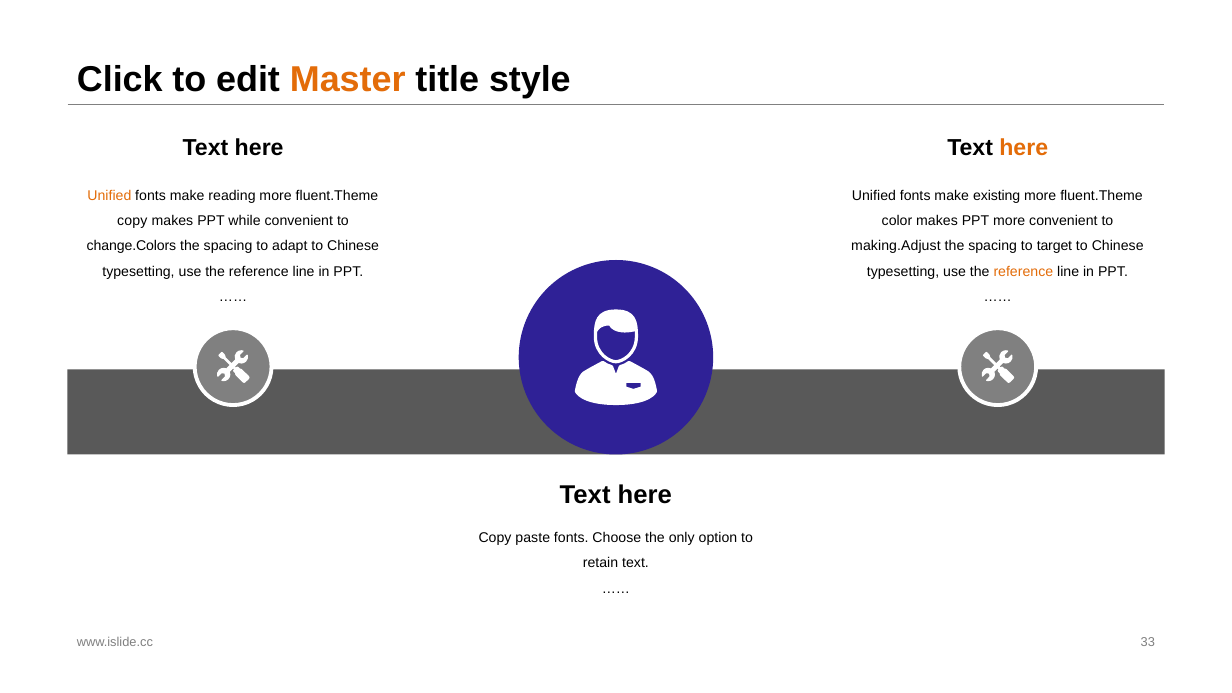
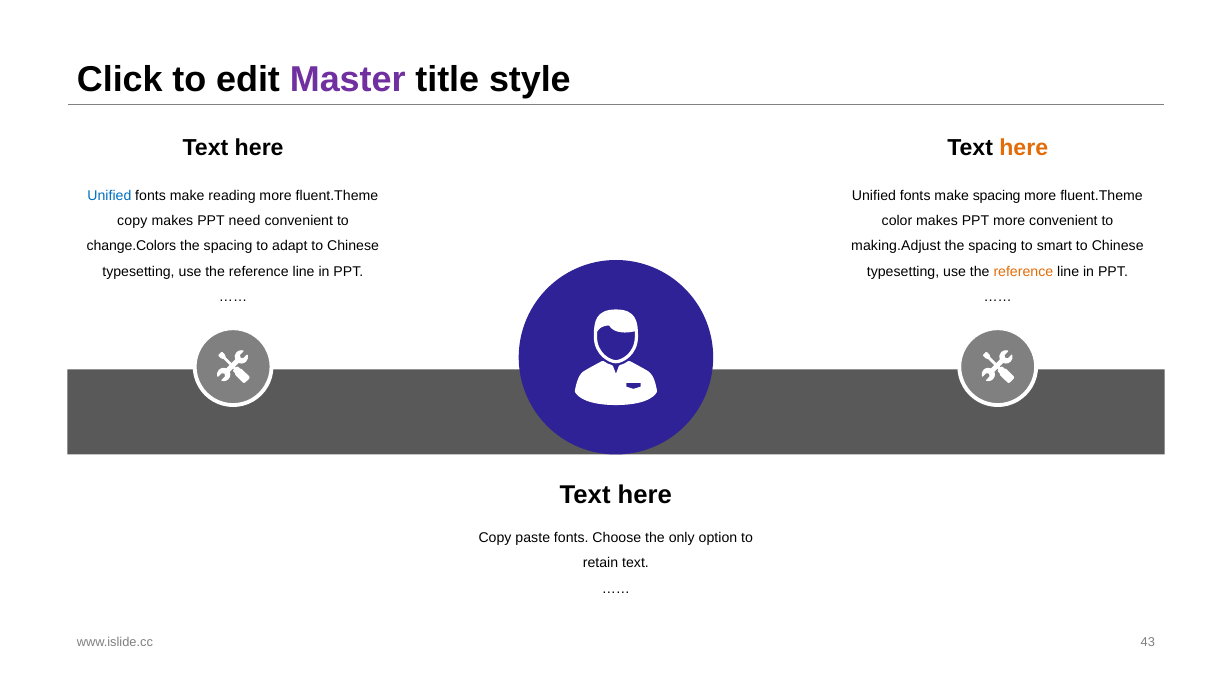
Master colour: orange -> purple
Unified at (109, 195) colour: orange -> blue
make existing: existing -> spacing
while: while -> need
target: target -> smart
33: 33 -> 43
